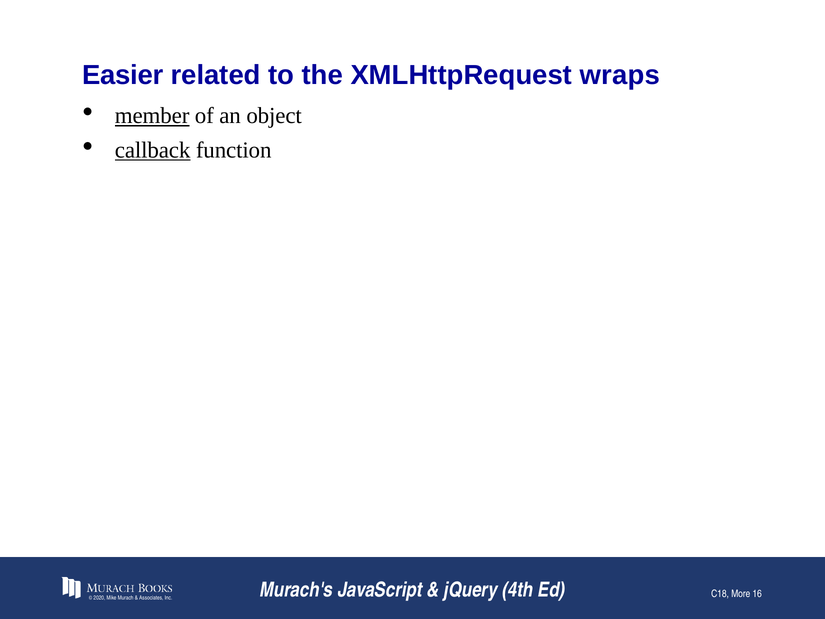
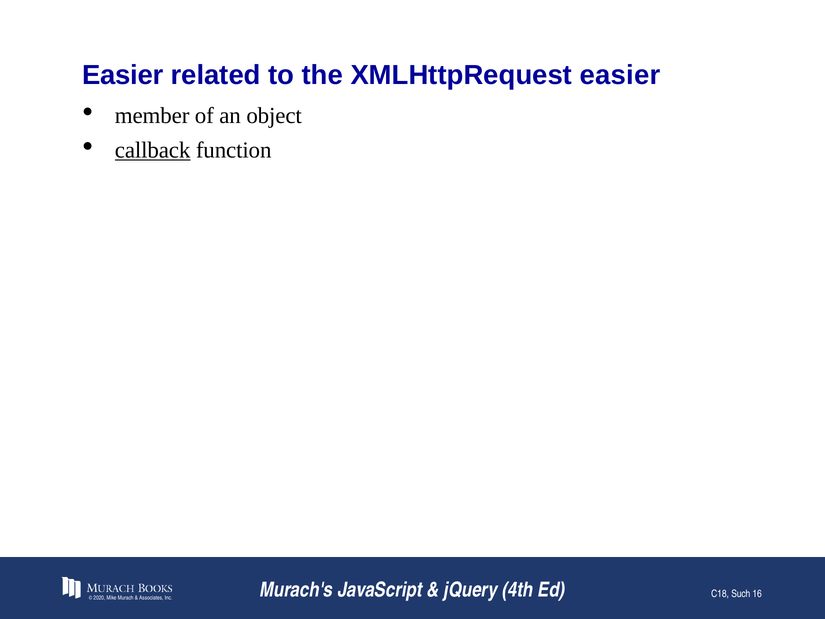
XMLHttpRequest wraps: wraps -> easier
member underline: present -> none
More: More -> Such
